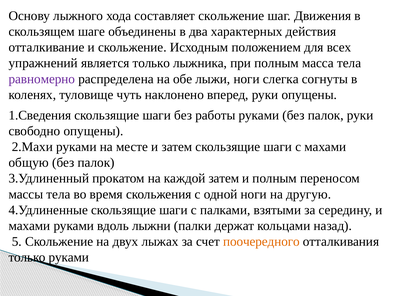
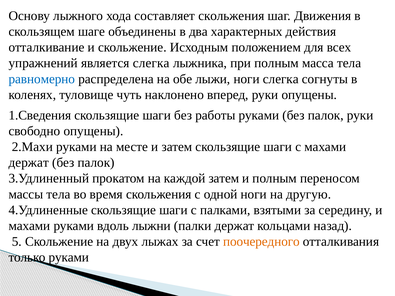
составляет скольжение: скольжение -> скольжения
является только: только -> слегка
равномерно colour: purple -> blue
общую at (29, 163): общую -> держат
